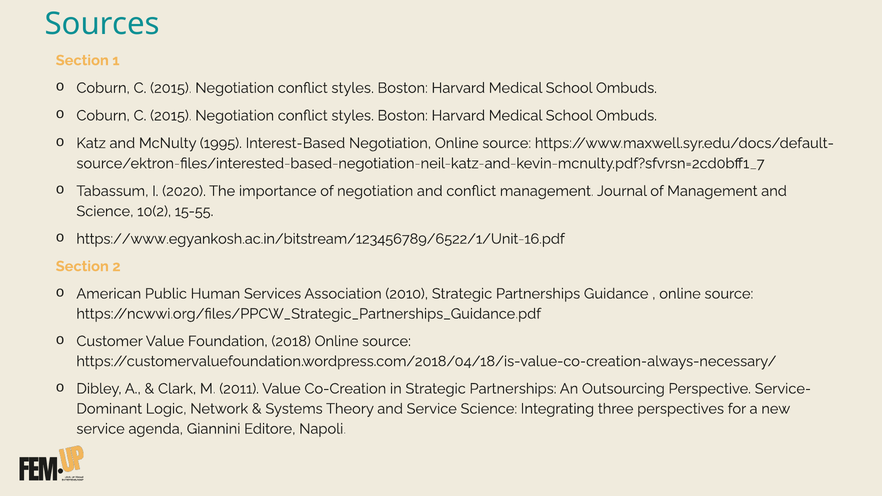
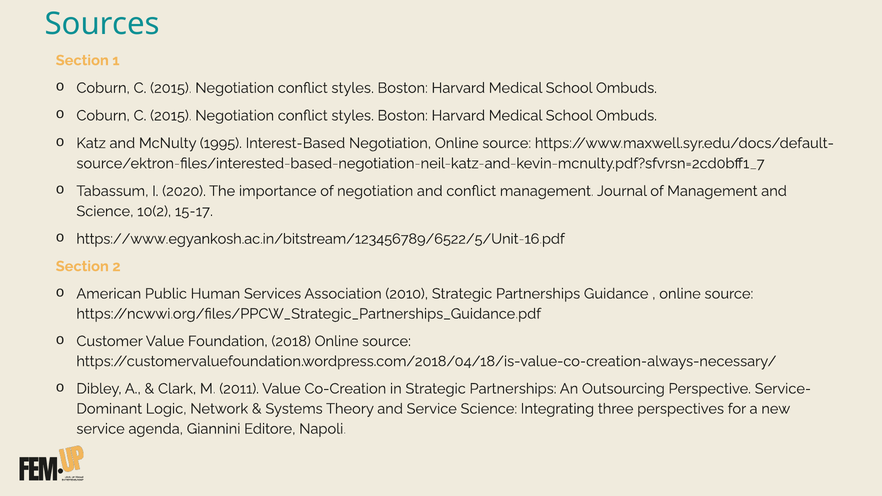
15-55: 15-55 -> 15-17
https://www.egyankosh.ac.in/bitstream/123456789/6522/1/Unit-16.pdf: https://www.egyankosh.ac.in/bitstream/123456789/6522/1/Unit-16.pdf -> https://www.egyankosh.ac.in/bitstream/123456789/6522/5/Unit-16.pdf
